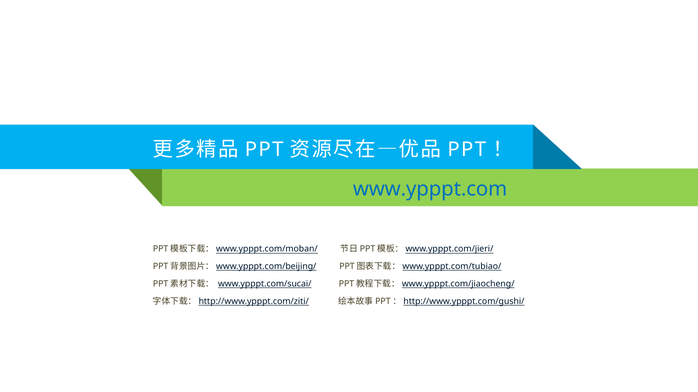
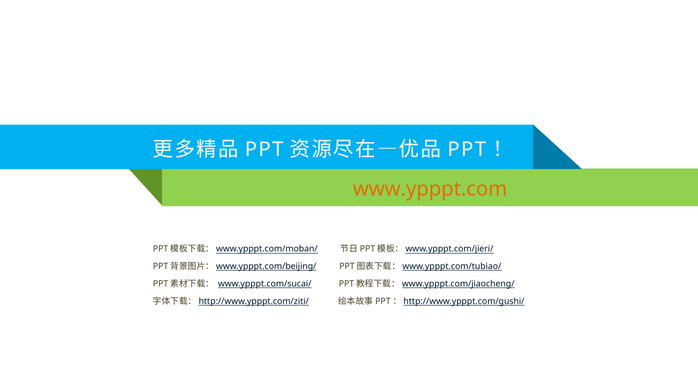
www.ypppt.com colour: blue -> orange
